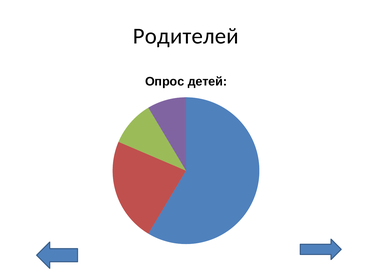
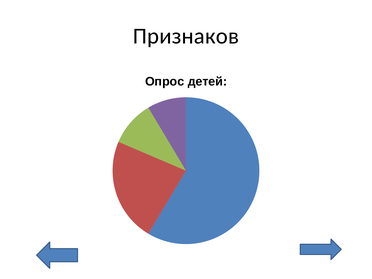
Родителей: Родителей -> Признаков
